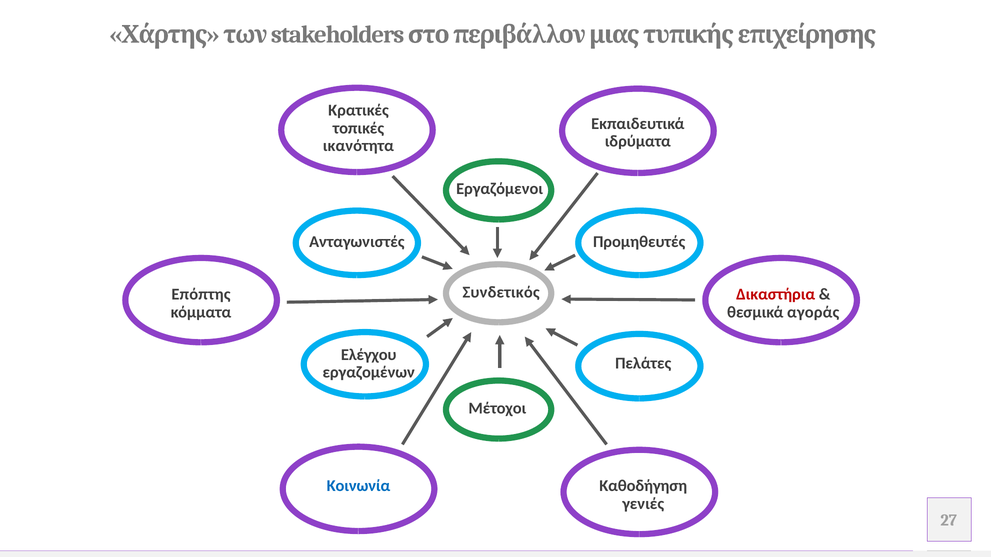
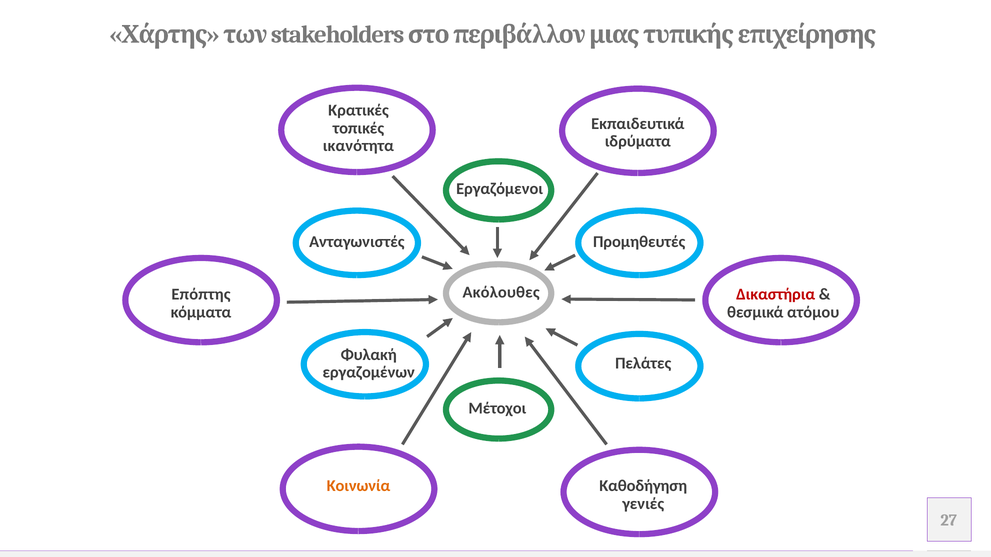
Συνδετικός: Συνδετικός -> Ακόλουθες
αγοράς: αγοράς -> ατόμου
Ελέγχου: Ελέγχου -> Φυλακή
Κοινωνία colour: blue -> orange
